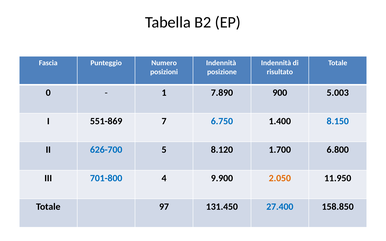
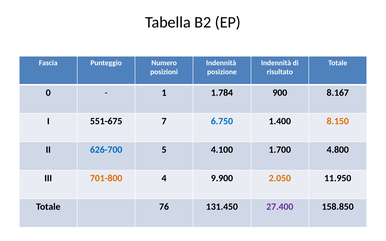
7.890: 7.890 -> 1.784
5.003: 5.003 -> 8.167
551-869: 551-869 -> 551-675
8.150 colour: blue -> orange
8.120: 8.120 -> 4.100
6.800: 6.800 -> 4.800
701-800 colour: blue -> orange
97: 97 -> 76
27.400 colour: blue -> purple
